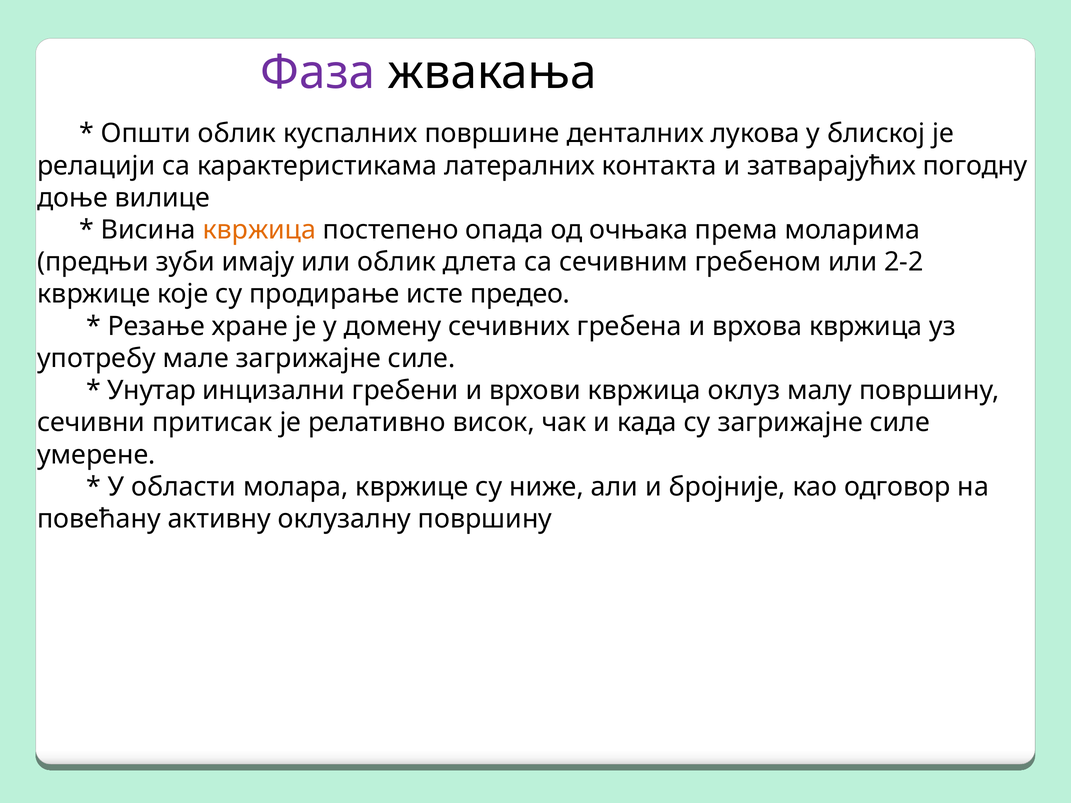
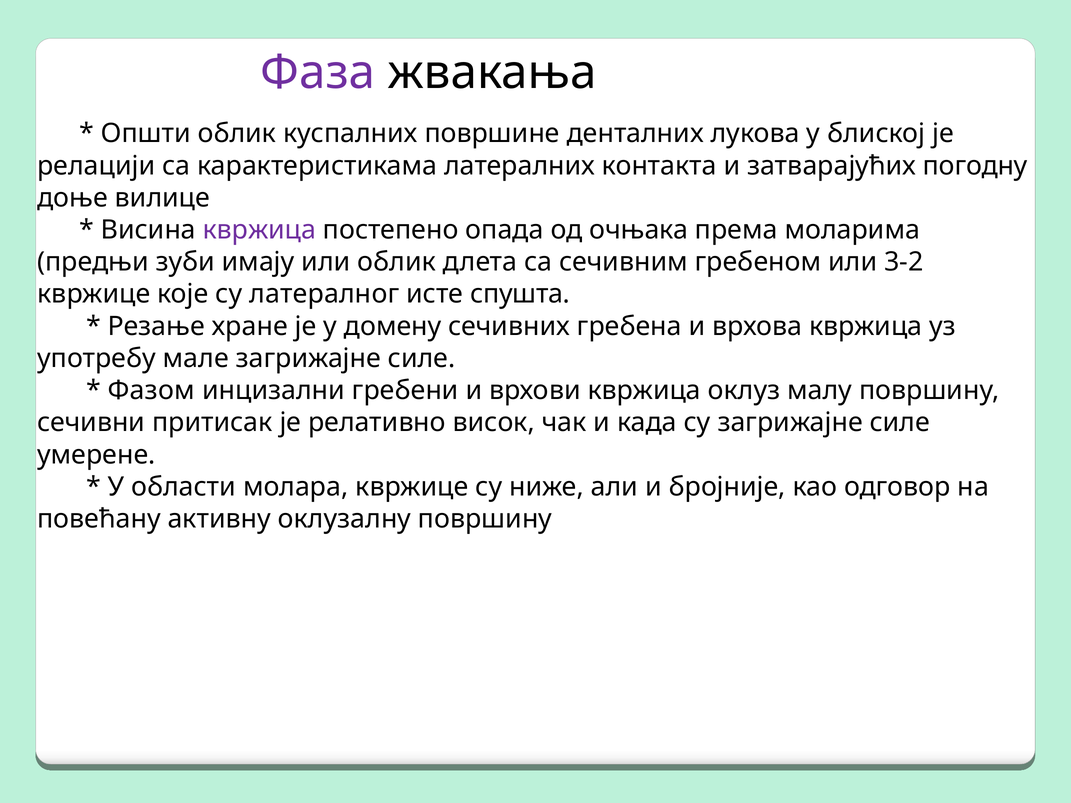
квржица at (259, 230) colour: orange -> purple
2-2: 2-2 -> 3-2
продирање: продирање -> латералног
предео: предео -> спушта
Унутар: Унутар -> Фазом
